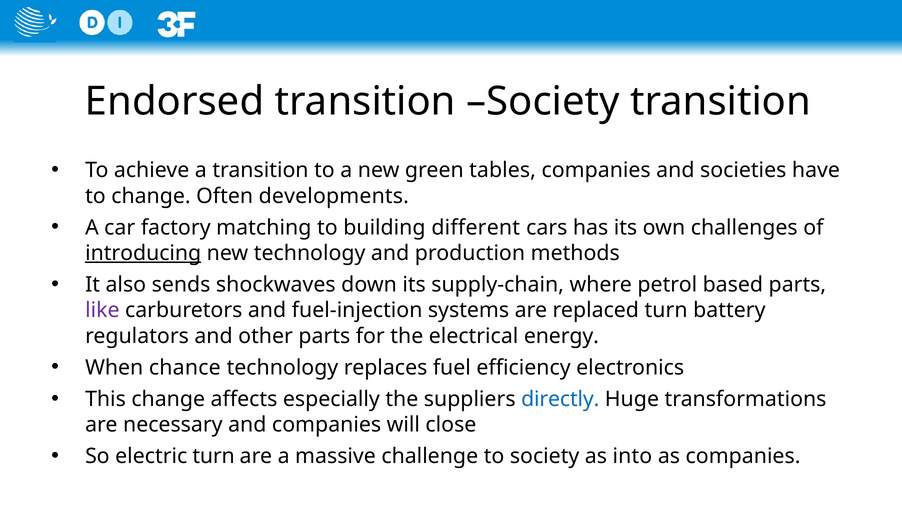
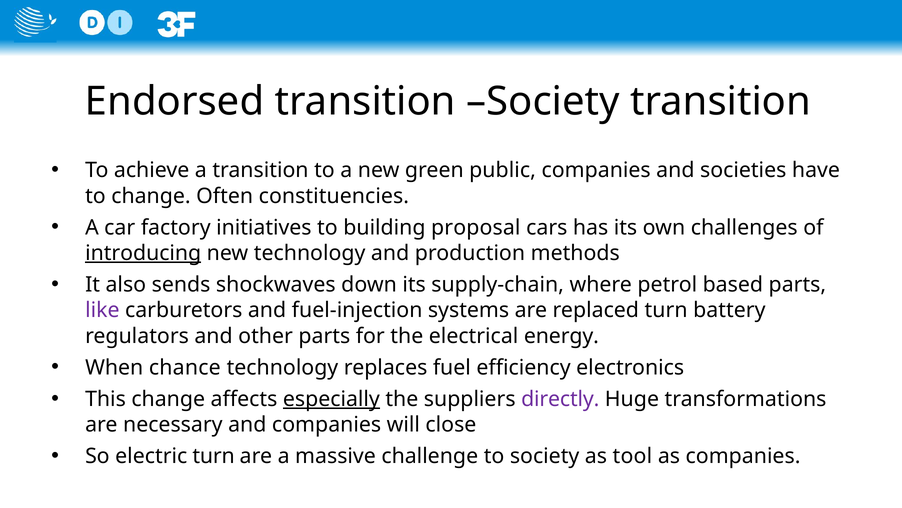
tables: tables -> public
developments: developments -> constituencies
matching: matching -> initiatives
different: different -> proposal
especially underline: none -> present
directly colour: blue -> purple
into: into -> tool
